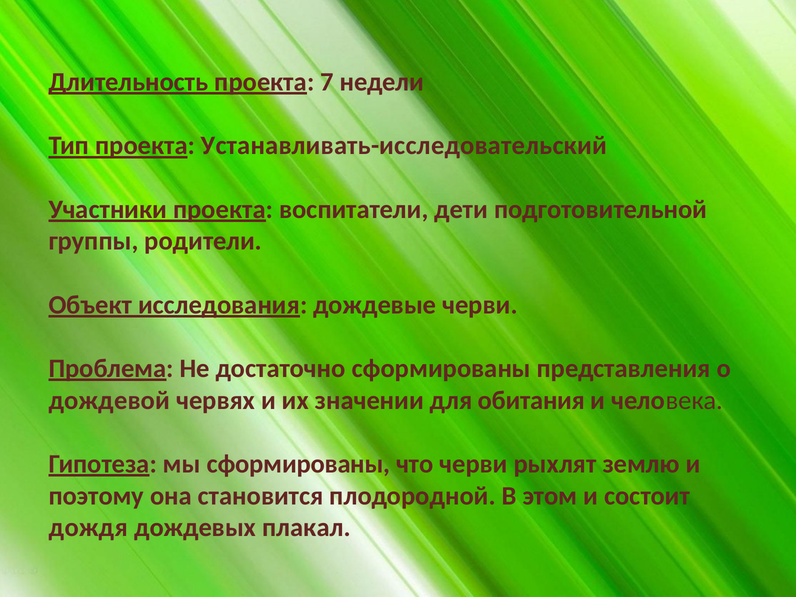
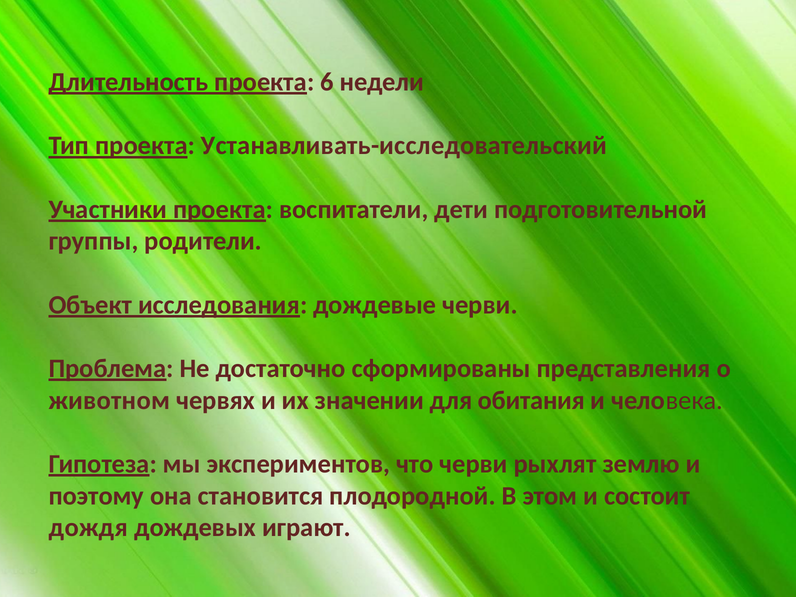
7: 7 -> 6
дождевой: дождевой -> животном
мы сформированы: сформированы -> экспериментов
плакал: плакал -> играют
